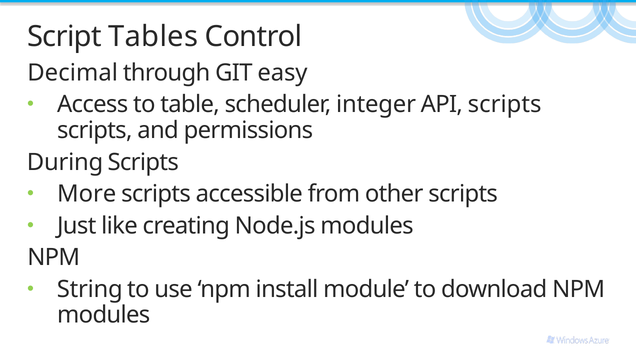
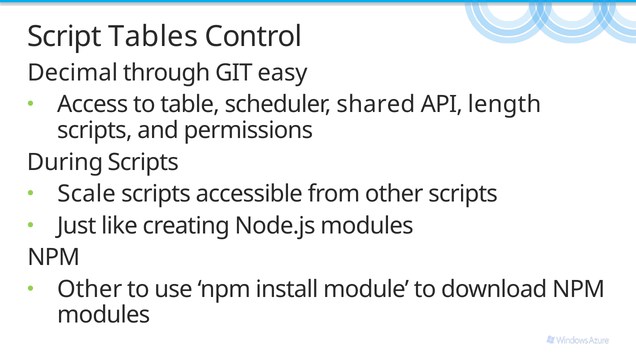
integer: integer -> shared
API scripts: scripts -> length
More: More -> Scale
String at (90, 289): String -> Other
